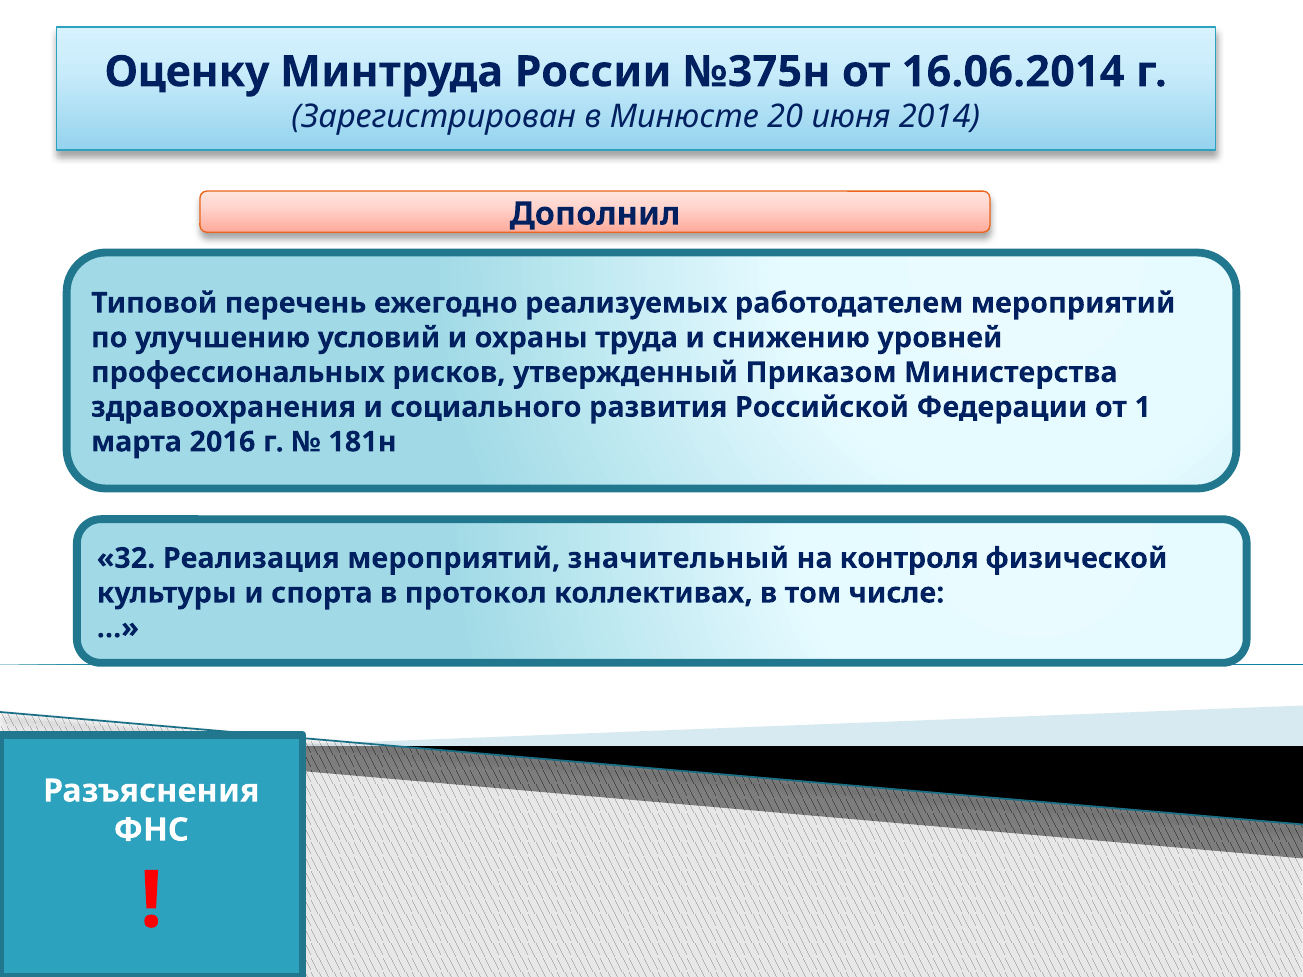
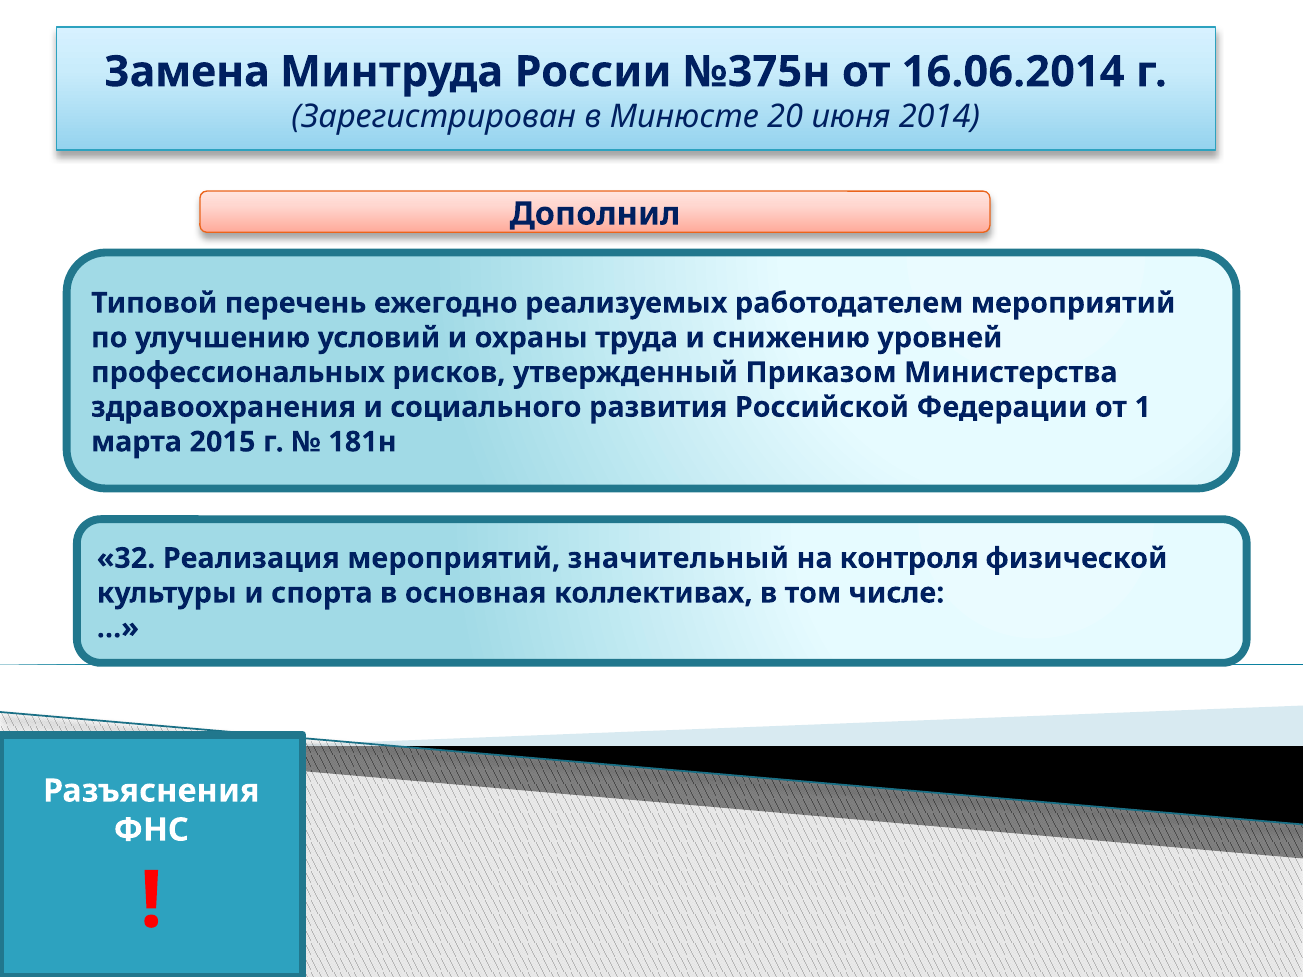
Оценку: Оценку -> Замена
2016: 2016 -> 2015
протокол: протокол -> основная
